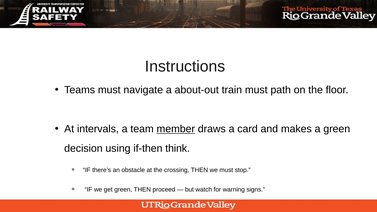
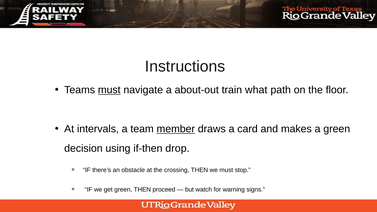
must at (109, 90) underline: none -> present
train must: must -> what
think: think -> drop
